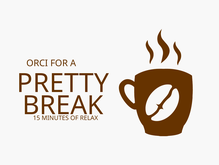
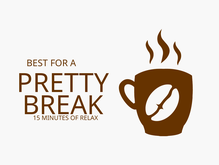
ORCI: ORCI -> BEST
